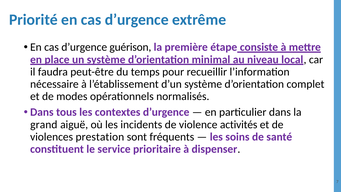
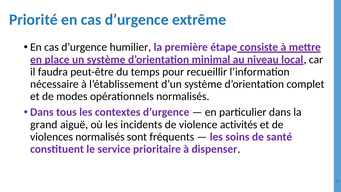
guérison: guérison -> humilier
violences prestation: prestation -> normalisés
